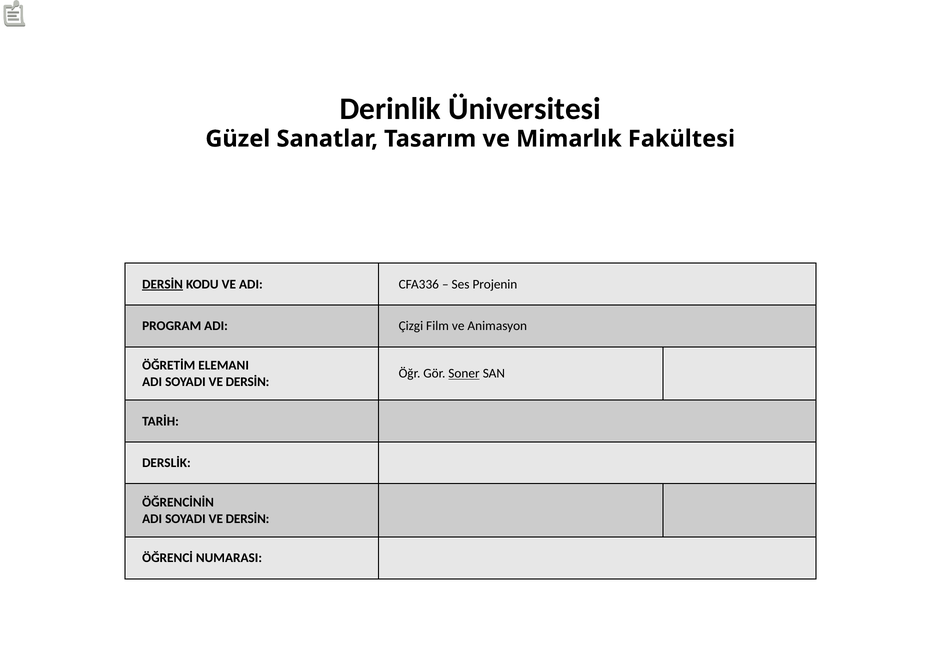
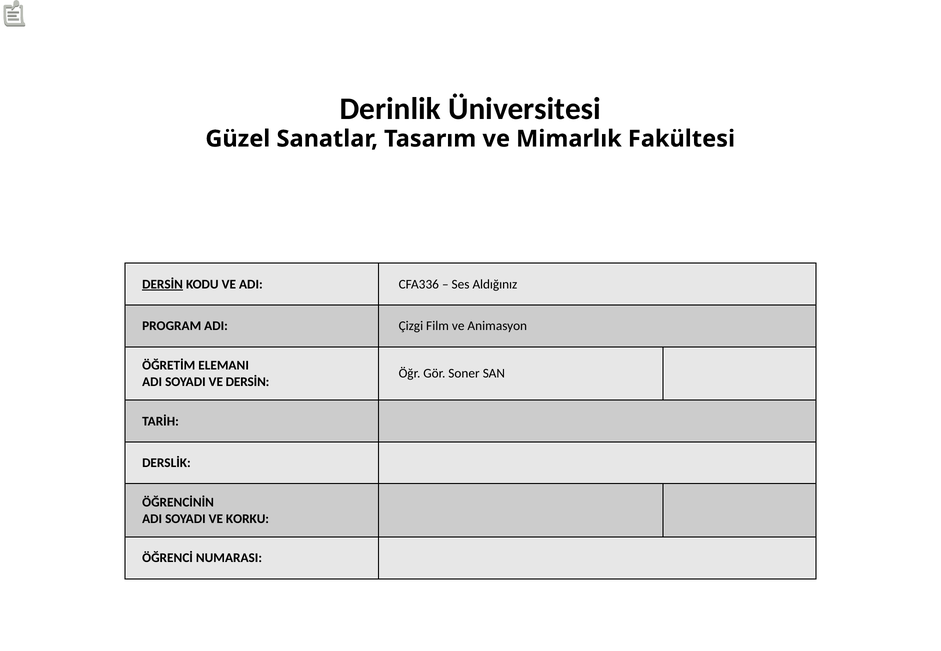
Projenin: Projenin -> Aldığınız
Soner underline: present -> none
DERSİN at (248, 519): DERSİN -> KORKU
